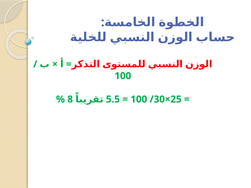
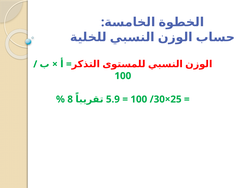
5.5: 5.5 -> 5.9
